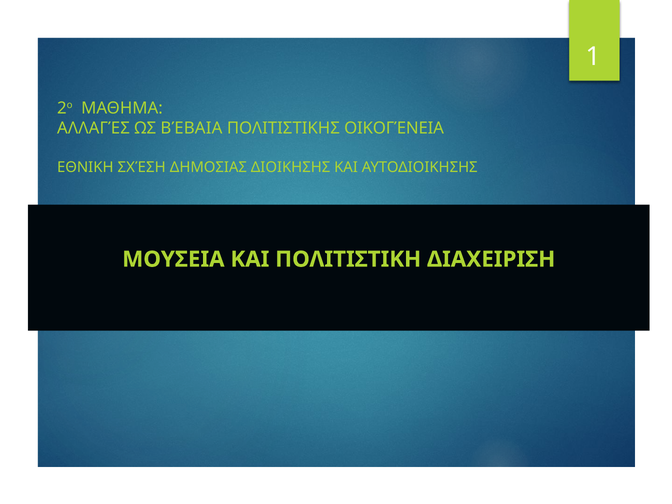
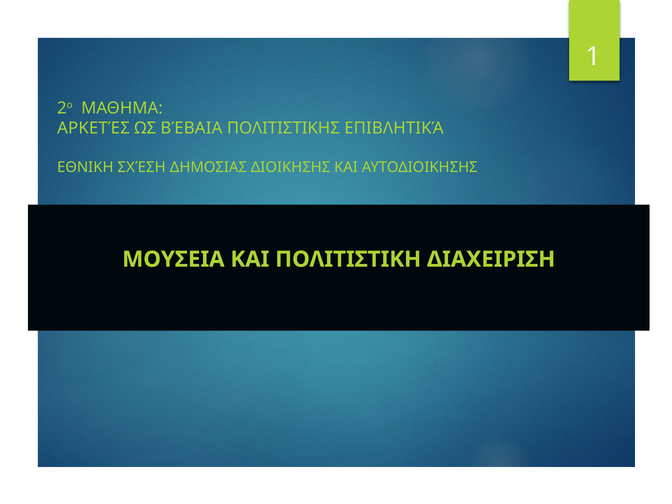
ΑΛΛΑΓΈΣ: ΑΛΛΑΓΈΣ -> ΑΡΚΕΤΈΣ
ΟΙΚΟΓΈΝΕΙΑ: ΟΙΚΟΓΈΝΕΙΑ -> ΕΠΙΒΛΗΤΙΚΆ
